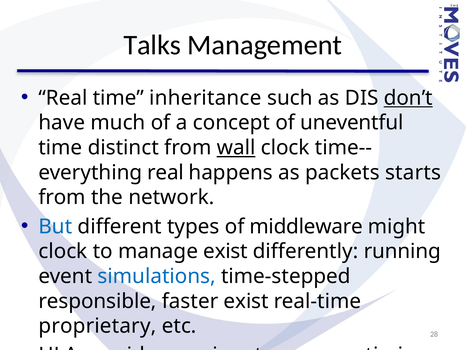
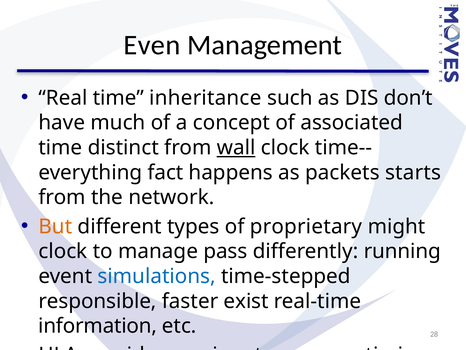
Talks: Talks -> Even
don’t underline: present -> none
uneventful: uneventful -> associated
real at (166, 172): real -> fact
But colour: blue -> orange
middleware: middleware -> proprietary
manage exist: exist -> pass
proprietary: proprietary -> information
